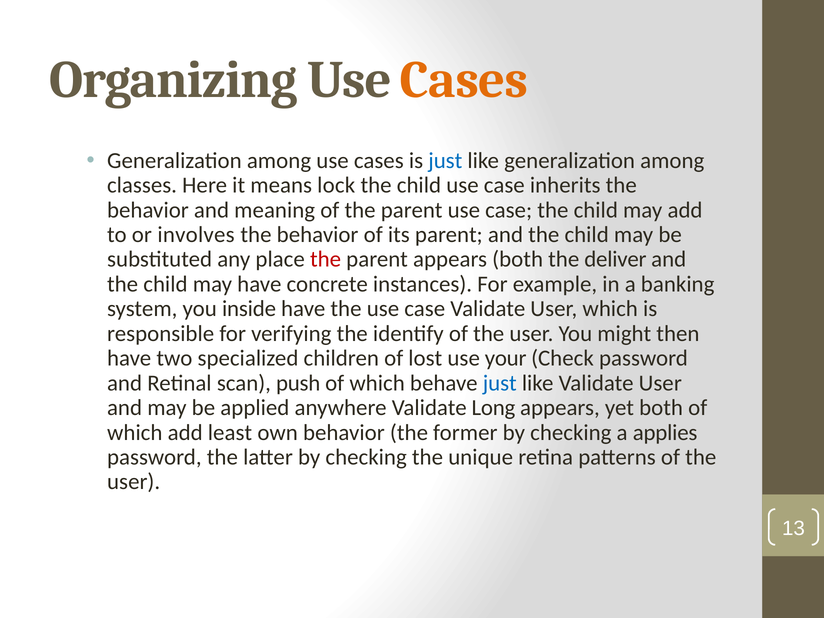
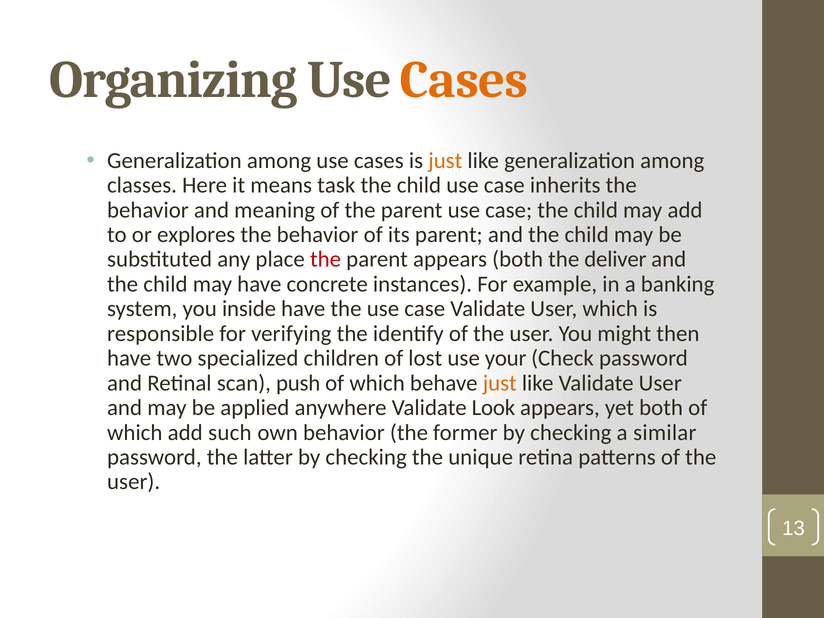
just at (445, 161) colour: blue -> orange
lock: lock -> task
involves: involves -> explores
just at (500, 383) colour: blue -> orange
Long: Long -> Look
least: least -> such
applies: applies -> similar
